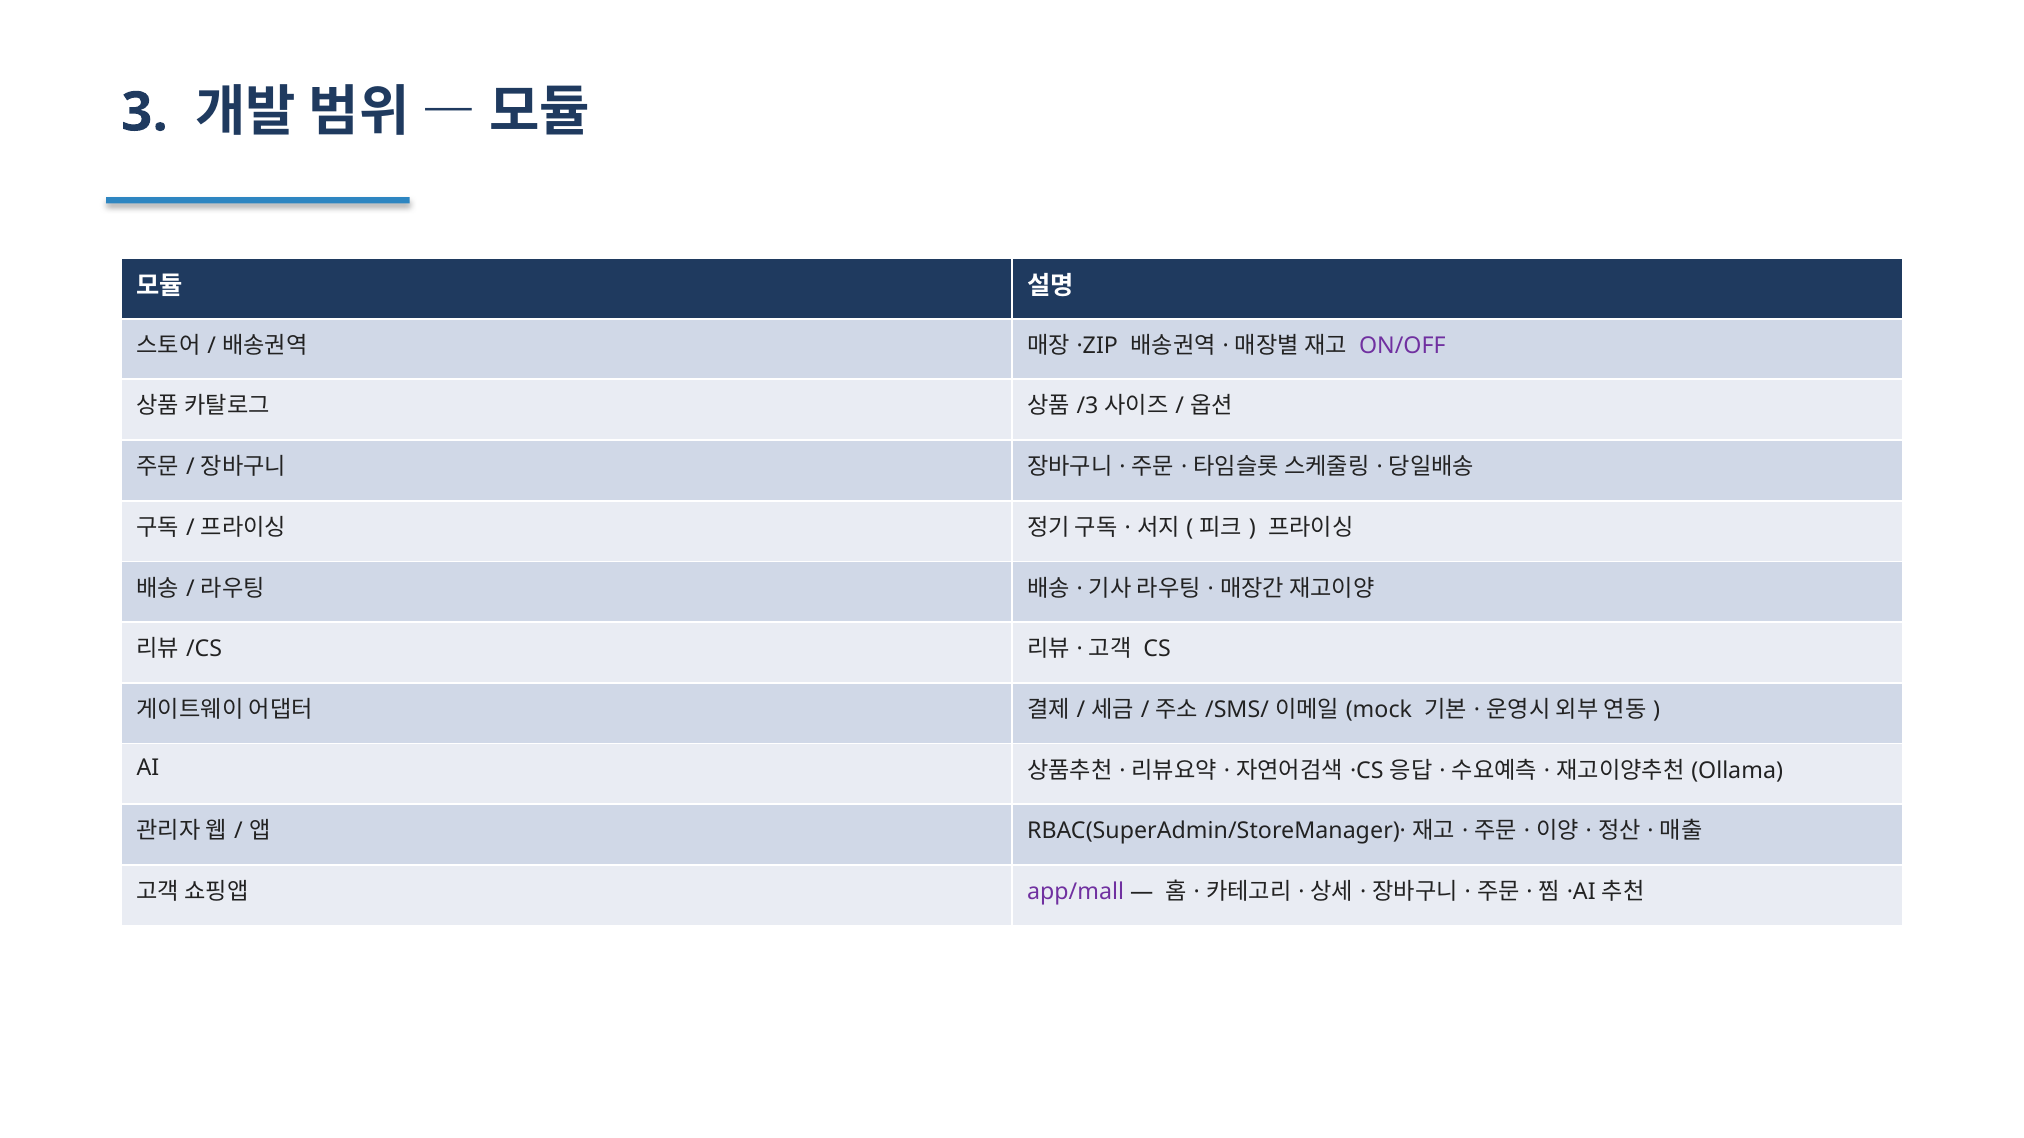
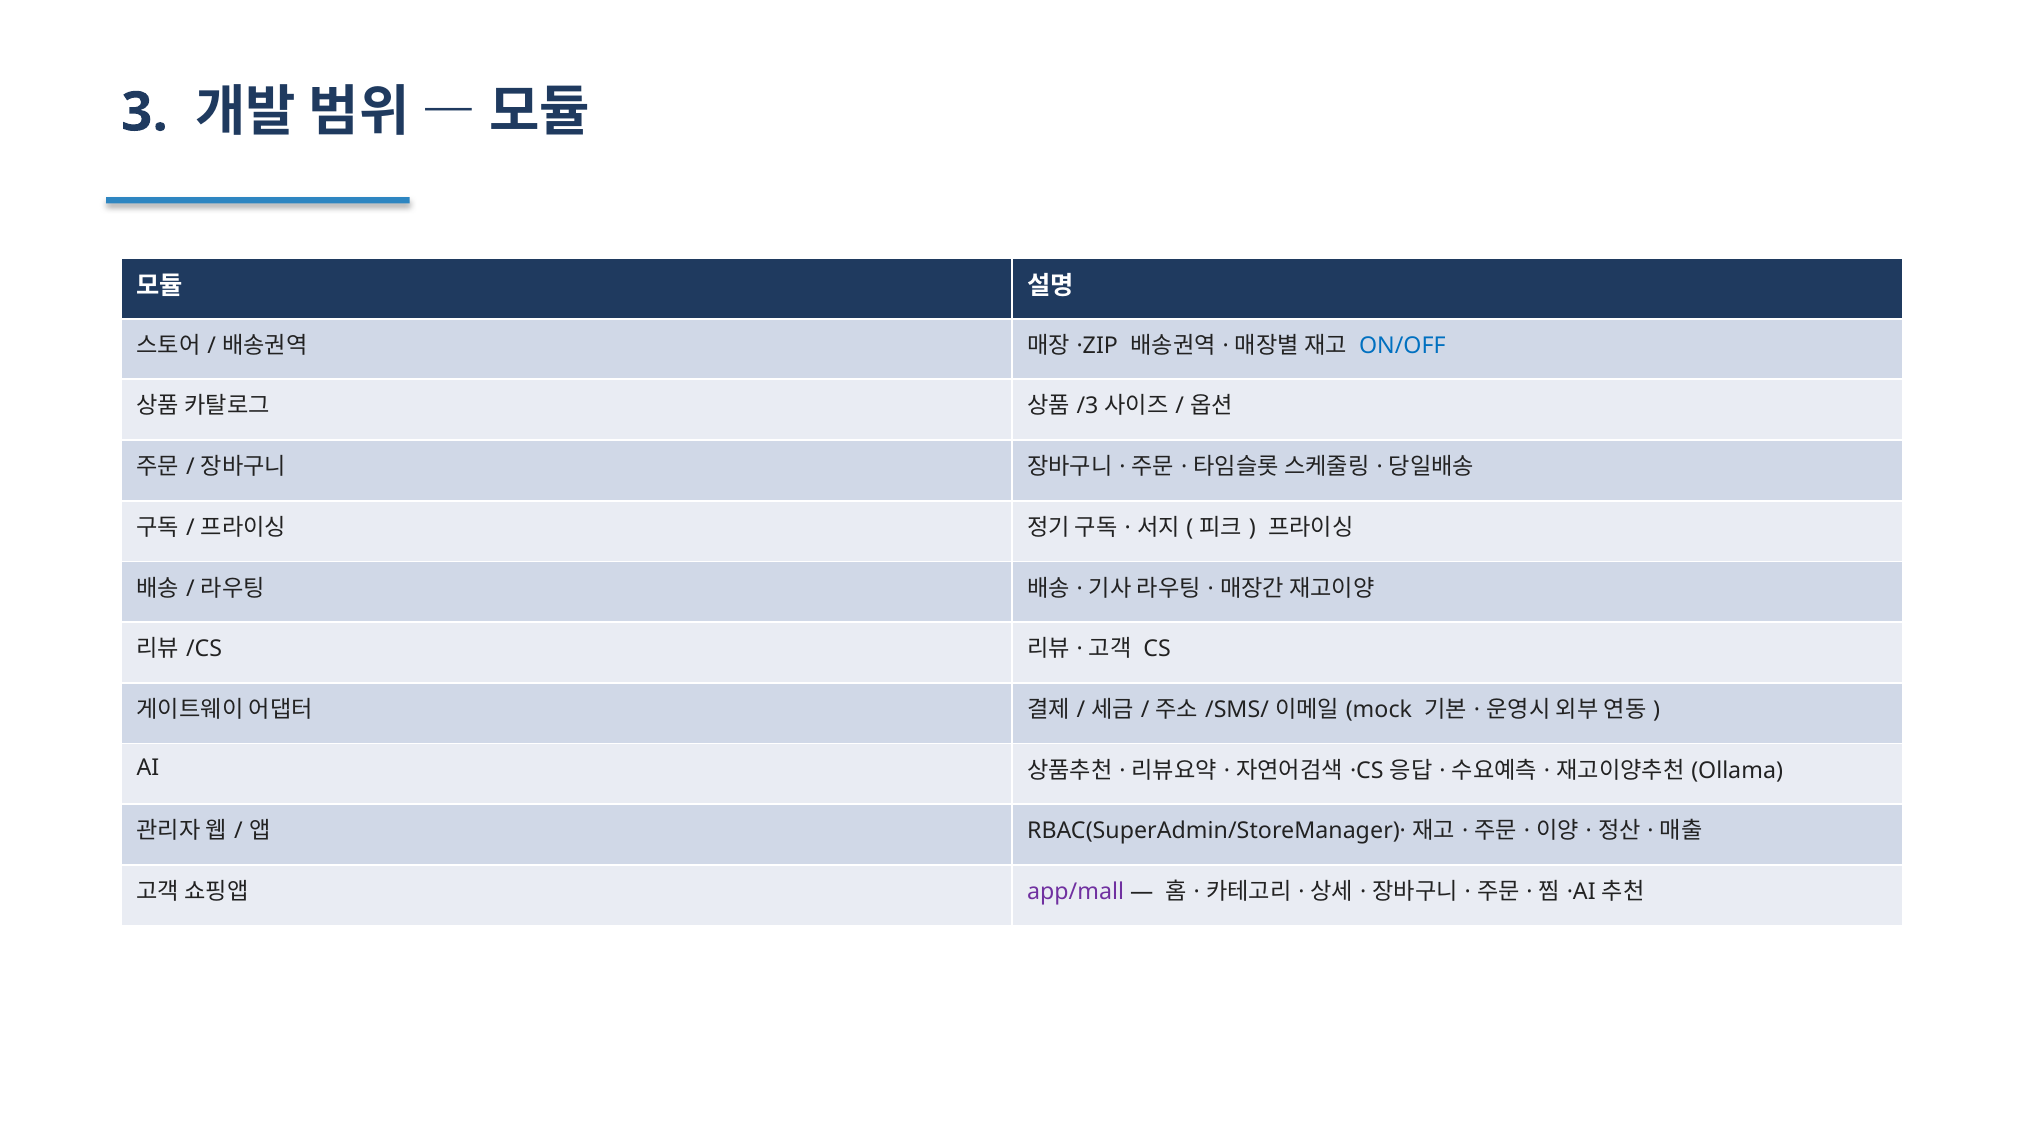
ON/OFF colour: purple -> blue
